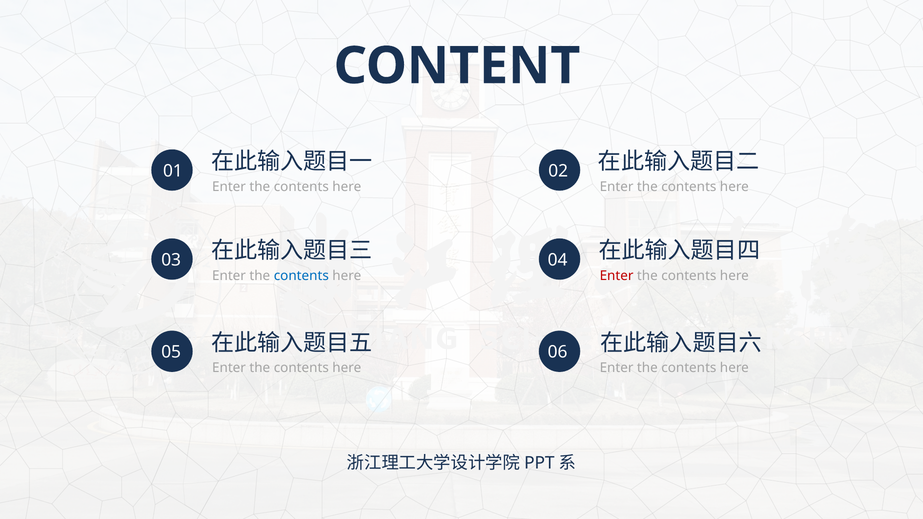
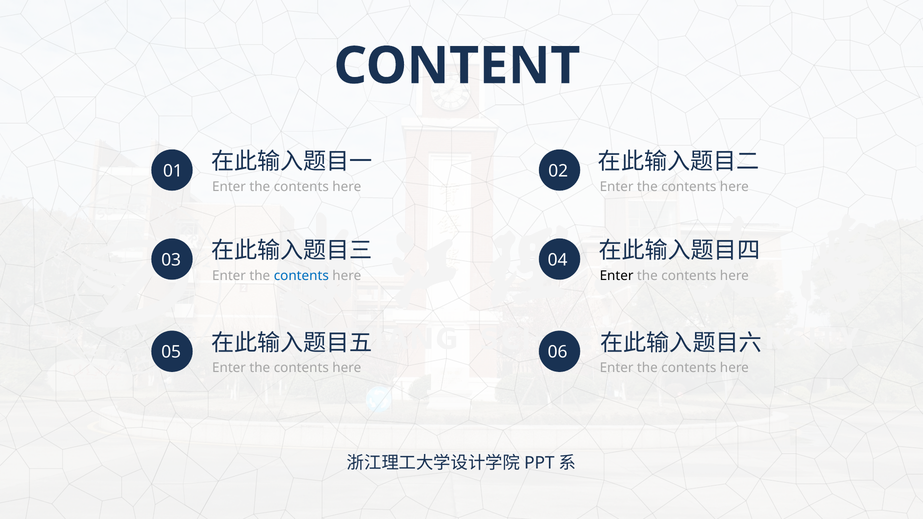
Enter at (617, 276) colour: red -> black
